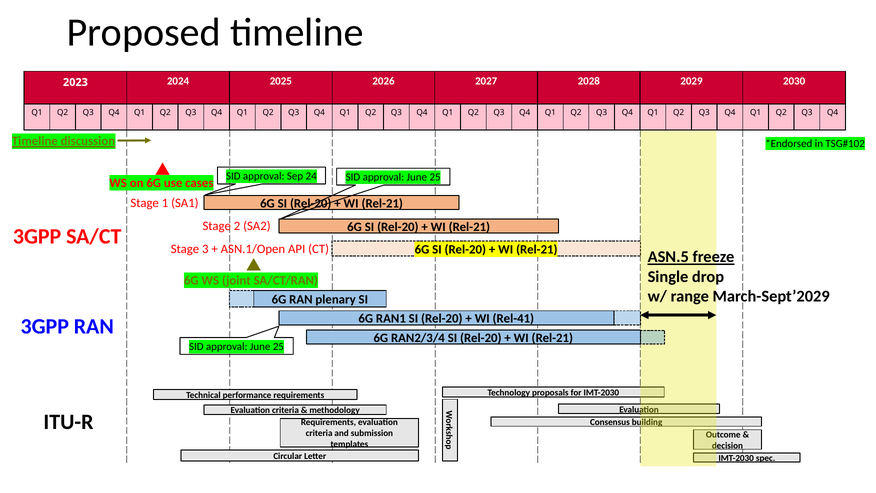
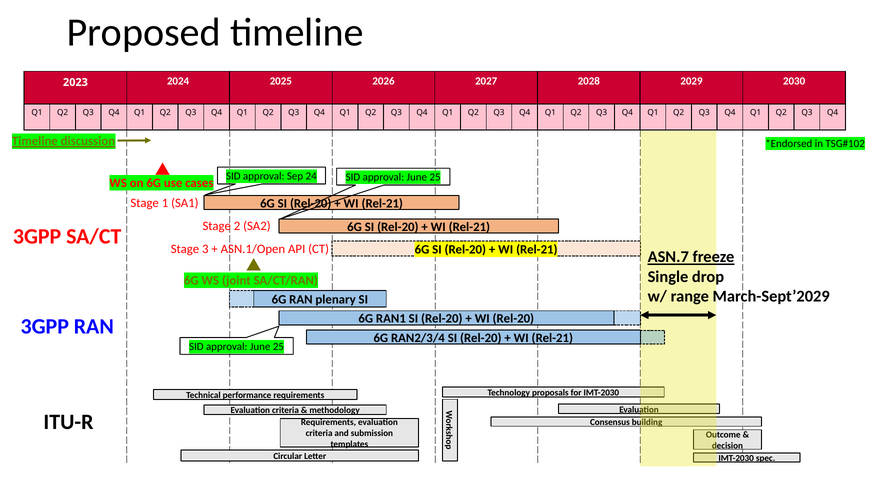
ASN.5: ASN.5 -> ASN.7
WI Rel-41: Rel-41 -> Rel-20
